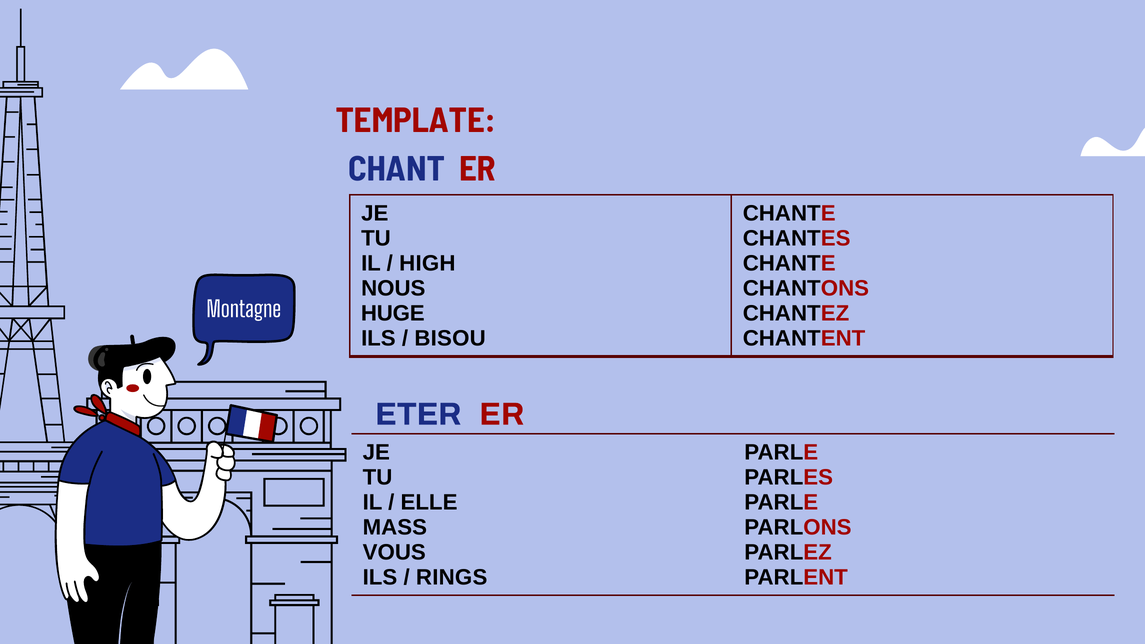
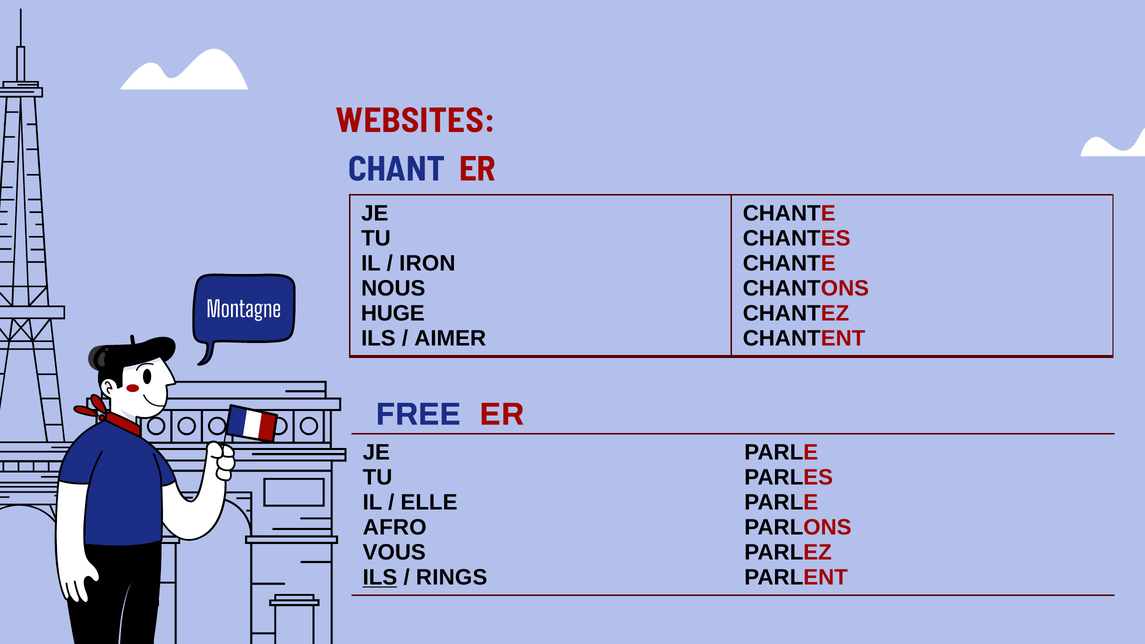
TEMPLATE: TEMPLATE -> WEBSITES
HIGH: HIGH -> IRON
BISOU: BISOU -> AIMER
ETER: ETER -> FREE
MASS: MASS -> AFRO
ILS at (380, 578) underline: none -> present
